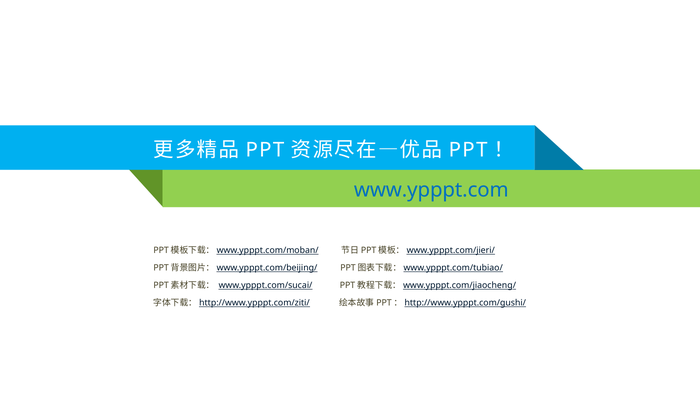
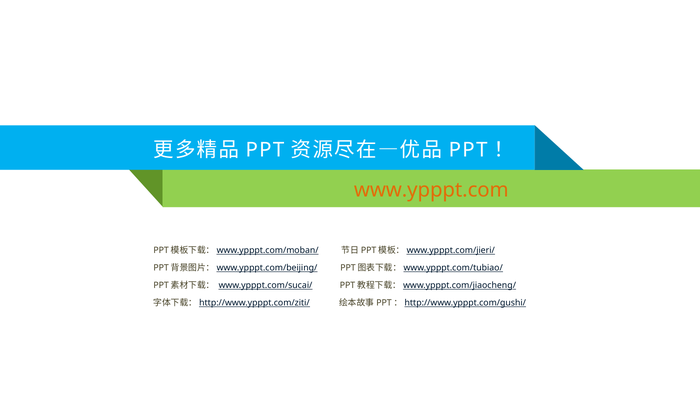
www.ypppt.com colour: blue -> orange
